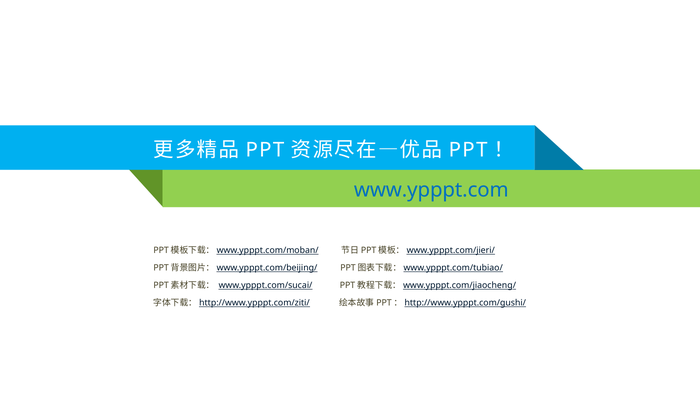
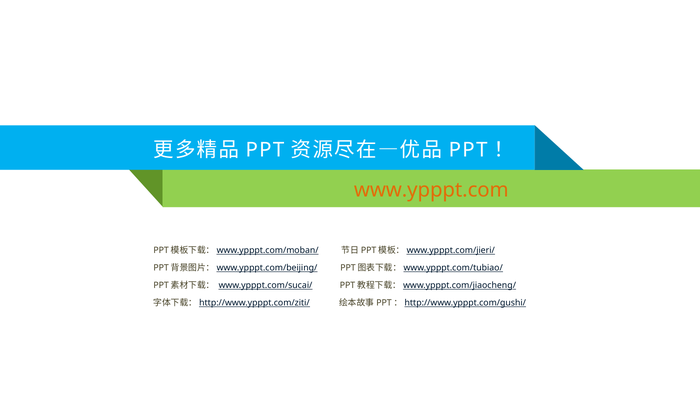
www.ypppt.com colour: blue -> orange
